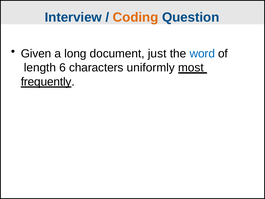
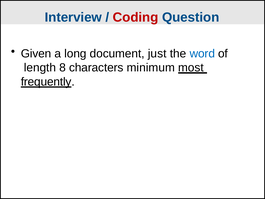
Coding colour: orange -> red
6: 6 -> 8
uniformly: uniformly -> minimum
